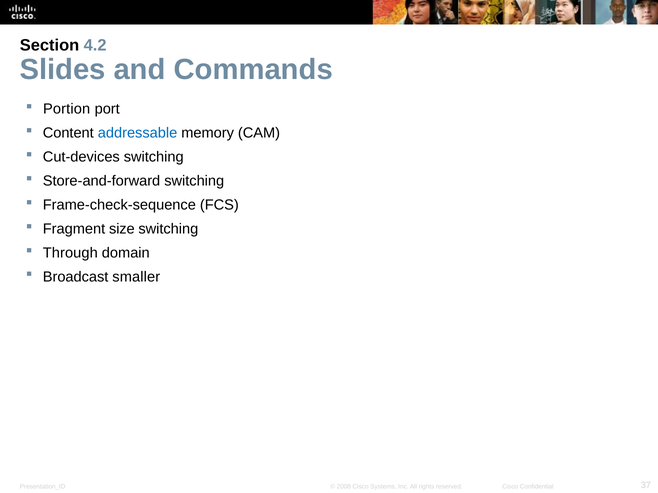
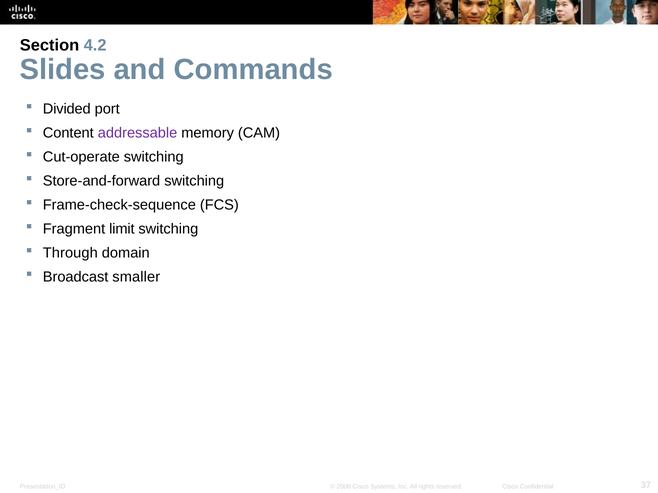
Portion: Portion -> Divided
addressable colour: blue -> purple
Cut-devices: Cut-devices -> Cut-operate
size: size -> limit
